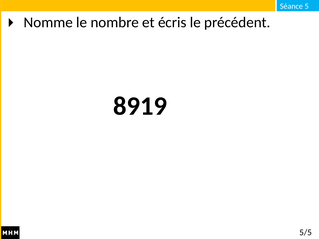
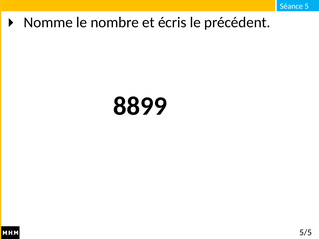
8919: 8919 -> 8899
